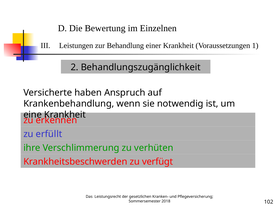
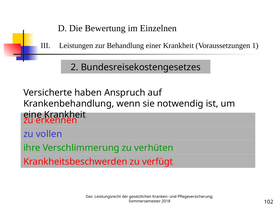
Behandlungszugänglichkeit: Behandlungszugänglichkeit -> Bundesreisekostengesetzes
erfüllt: erfüllt -> vollen
